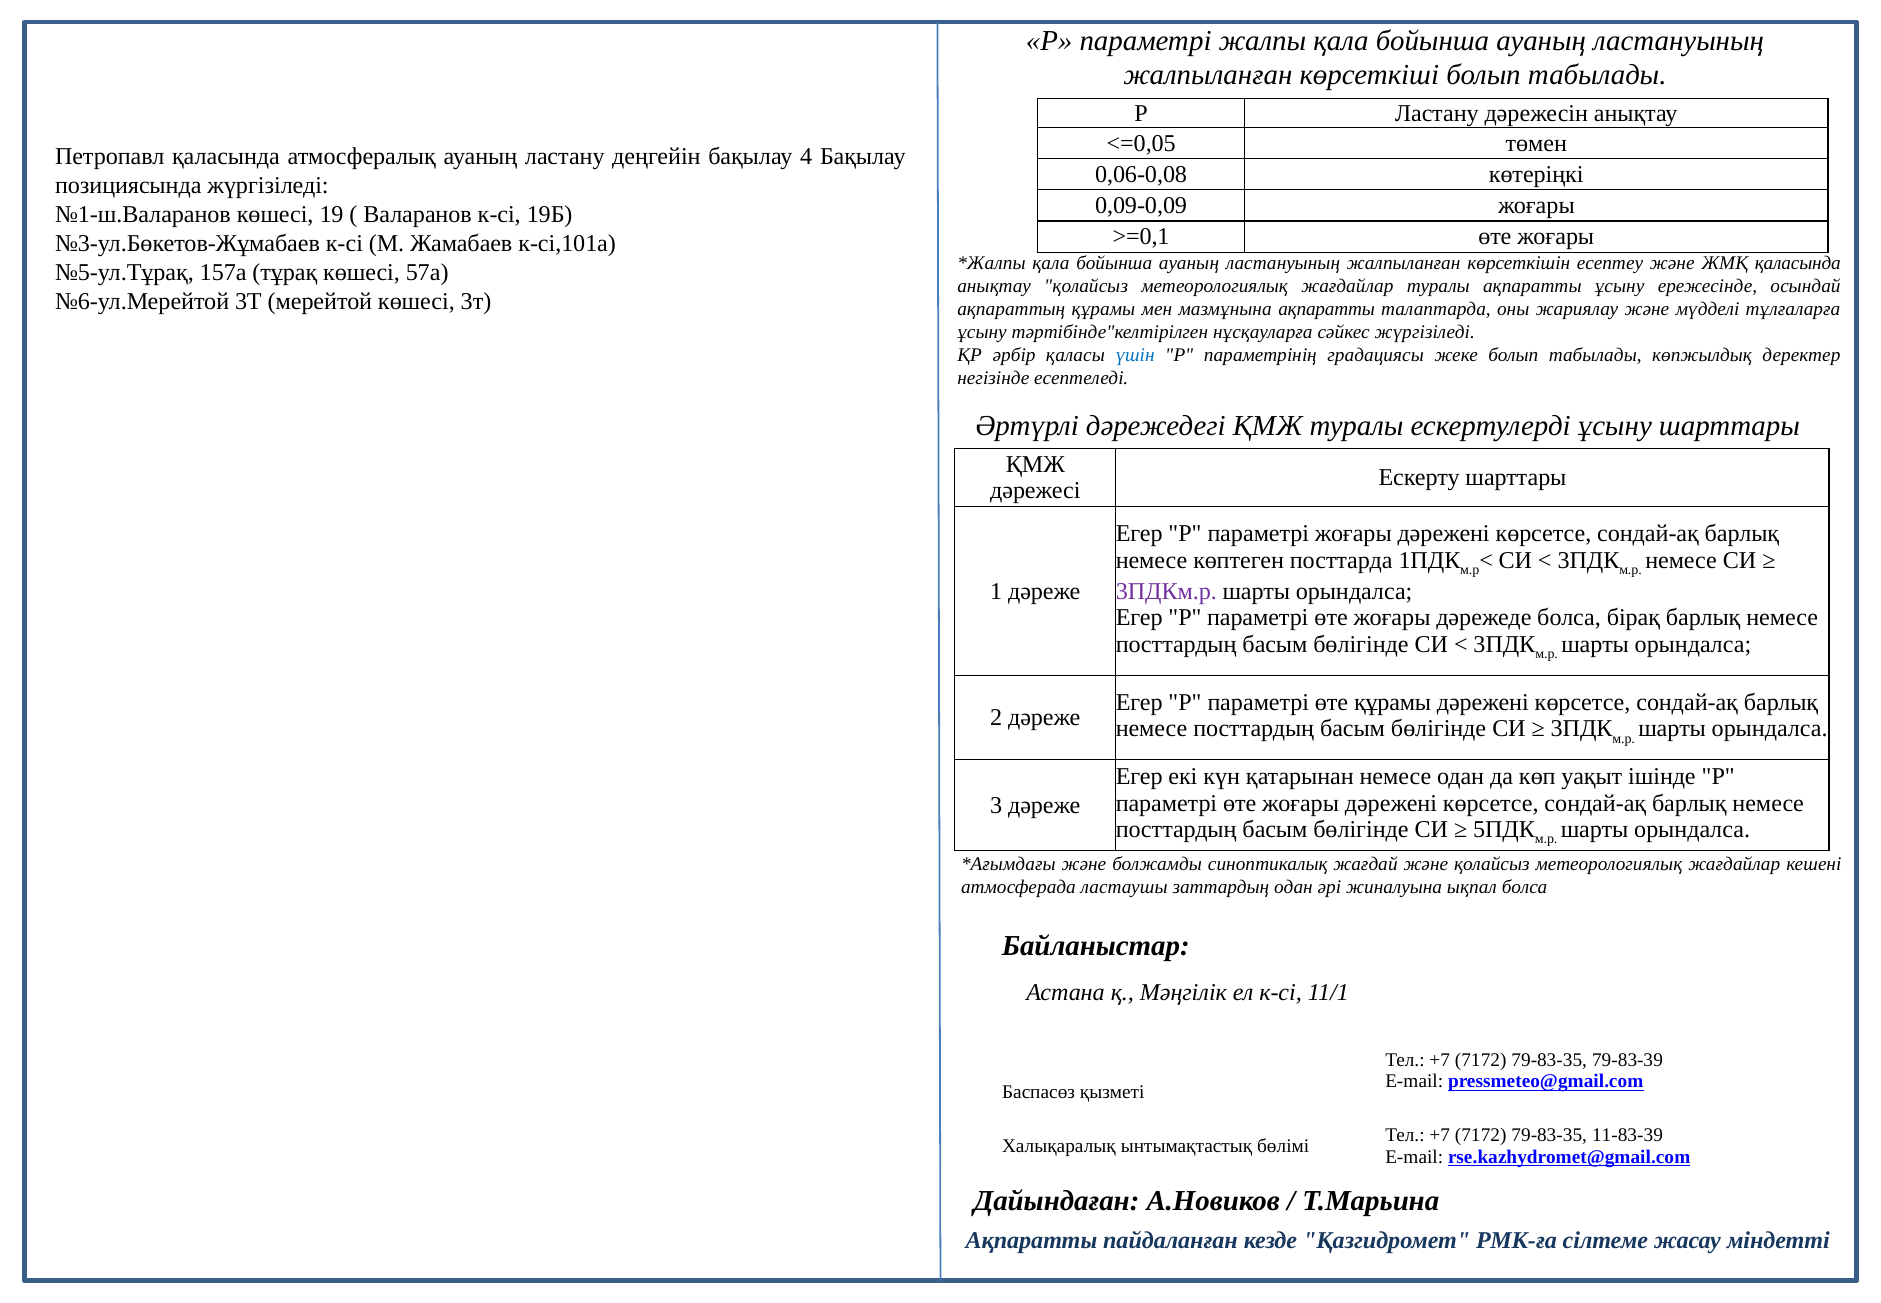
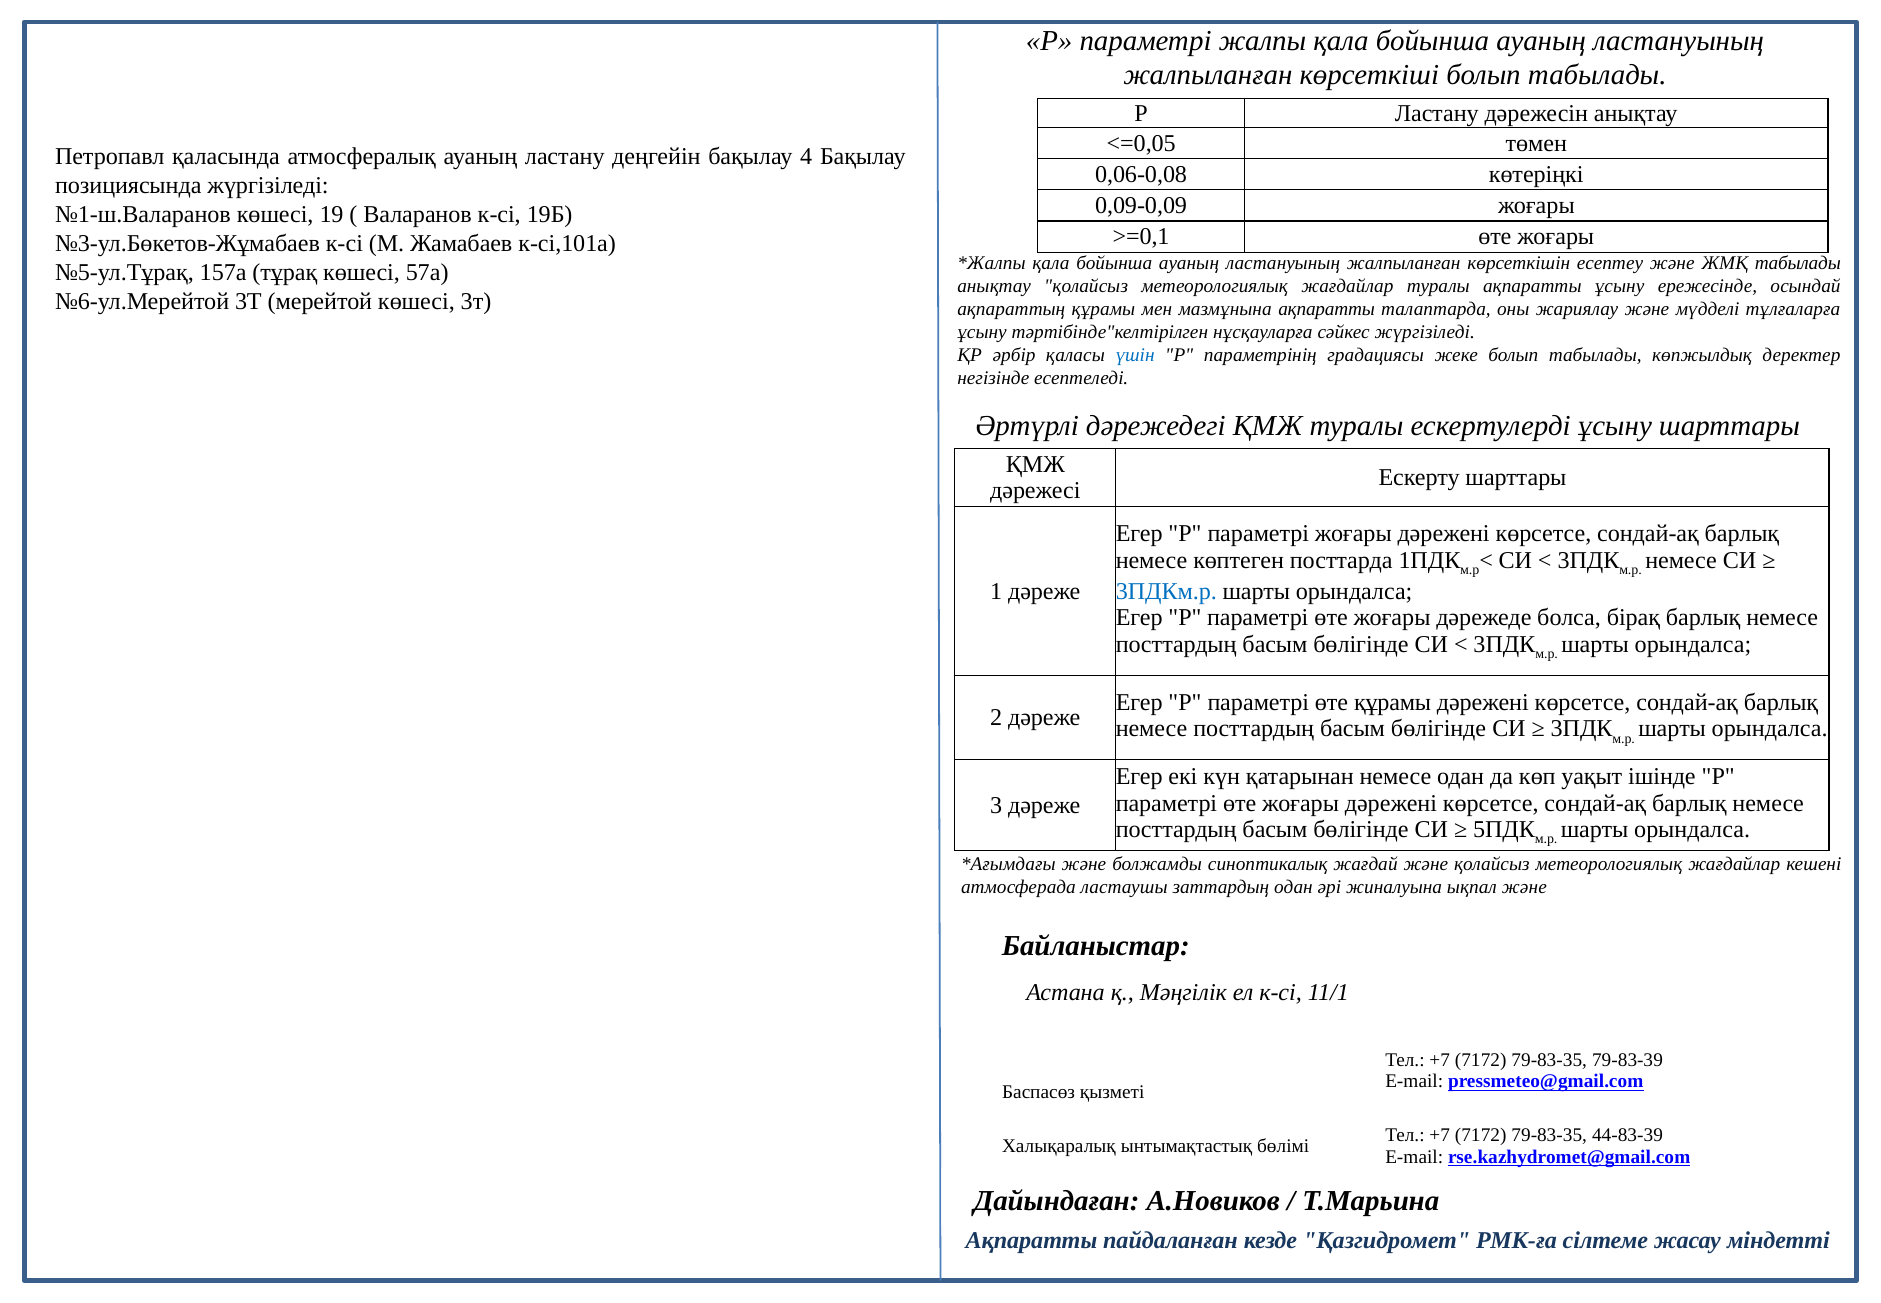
ЖМҚ қаласында: қаласында -> табылады
3ПДКм.р colour: purple -> blue
ықпал болса: болса -> және
11-83-39: 11-83-39 -> 44-83-39
